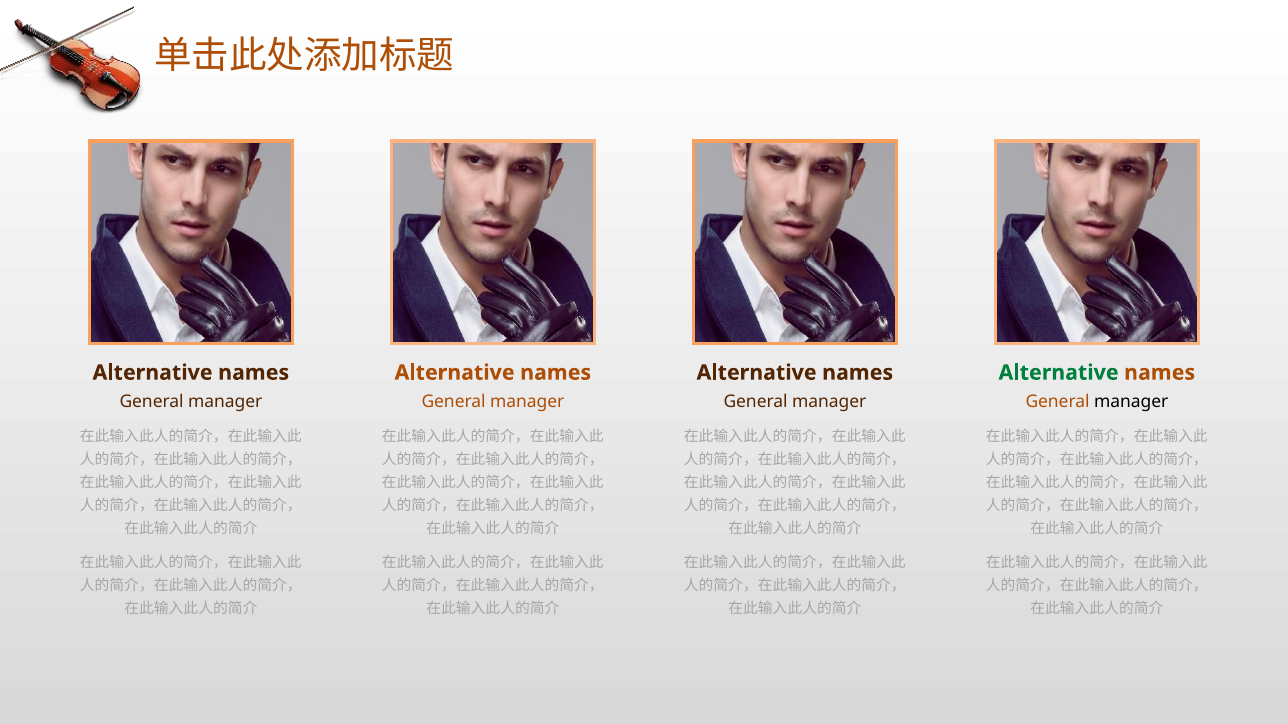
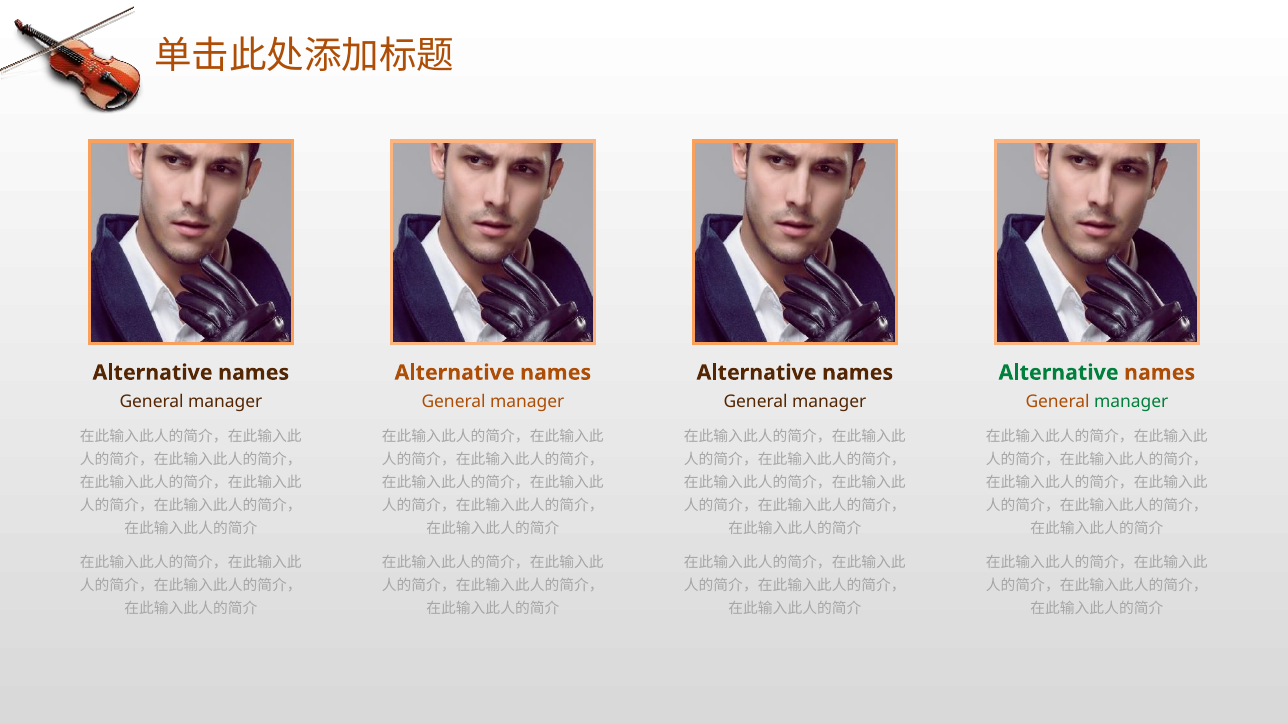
manager at (1131, 402) colour: black -> green
